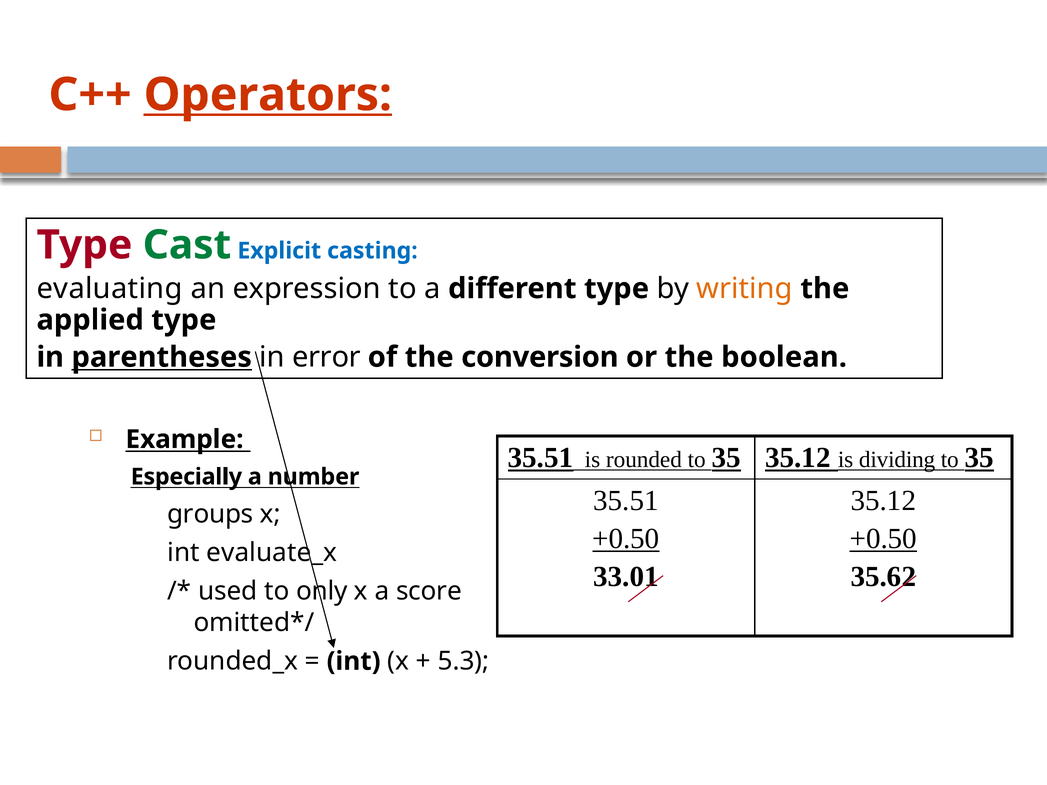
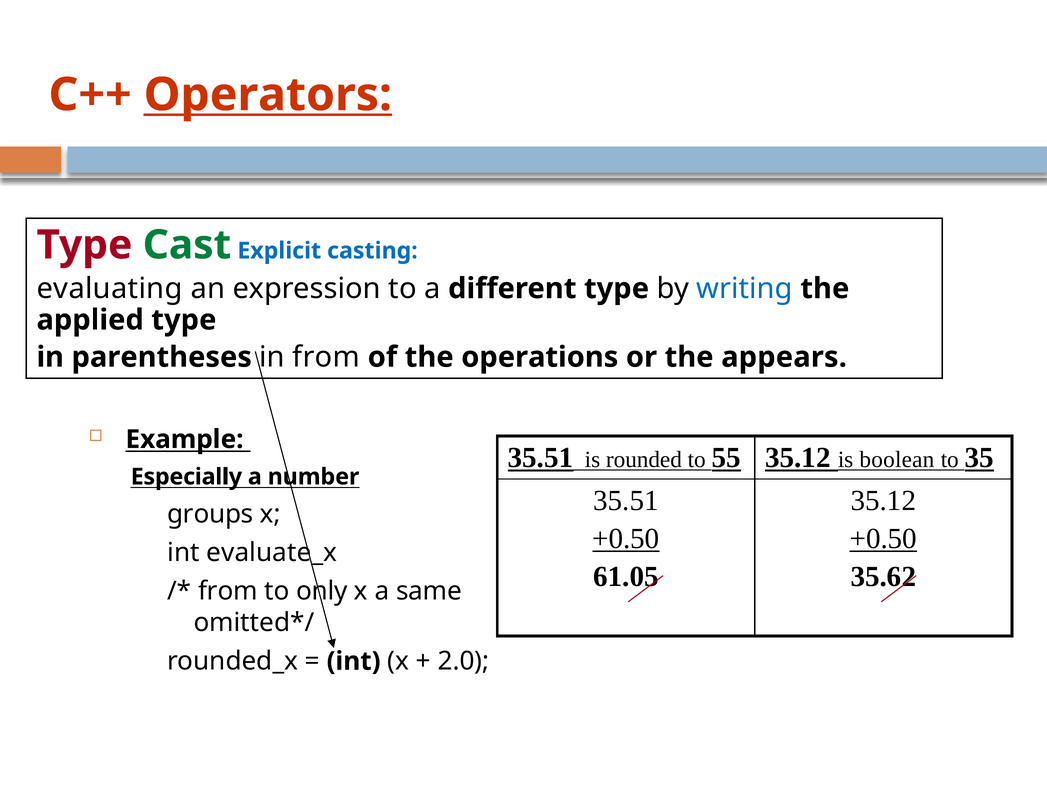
writing colour: orange -> blue
parentheses underline: present -> none
in error: error -> from
conversion: conversion -> operations
boolean: boolean -> appears
rounded to 35: 35 -> 55
dividing: dividing -> boolean
33.01: 33.01 -> 61.05
used at (228, 591): used -> from
score: score -> same
5.3: 5.3 -> 2.0
